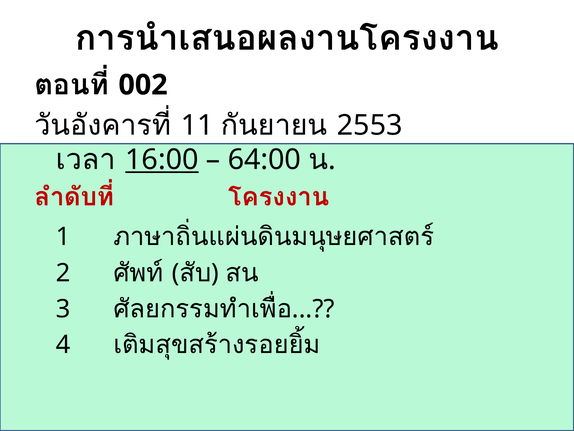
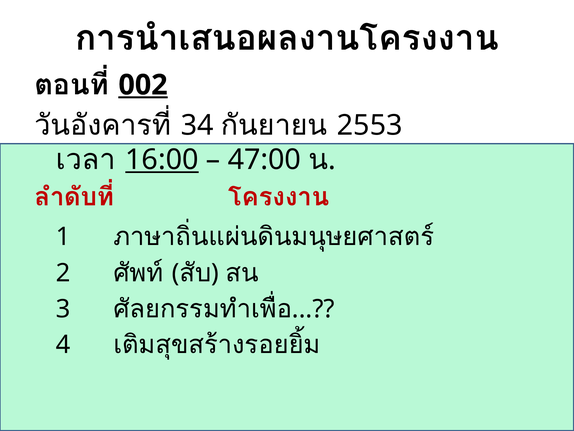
002 underline: none -> present
11: 11 -> 34
64:00: 64:00 -> 47:00
